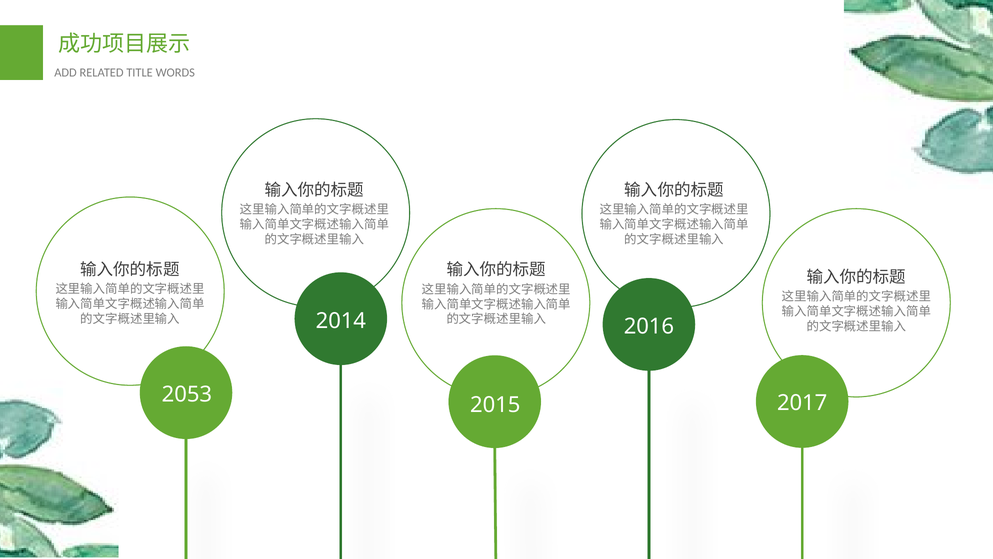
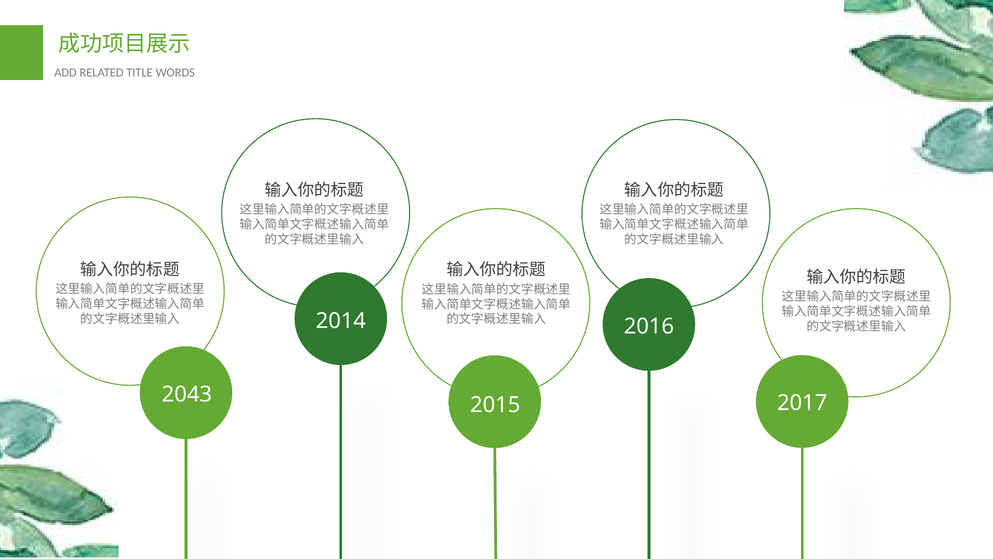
2053: 2053 -> 2043
